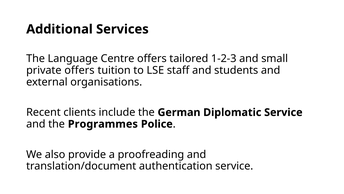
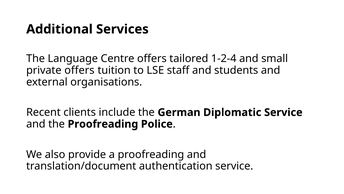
1-2-3: 1-2-3 -> 1-2-4
the Programmes: Programmes -> Proofreading
